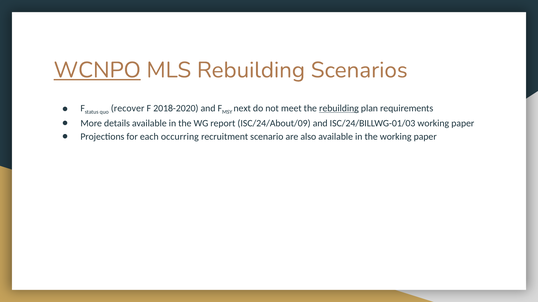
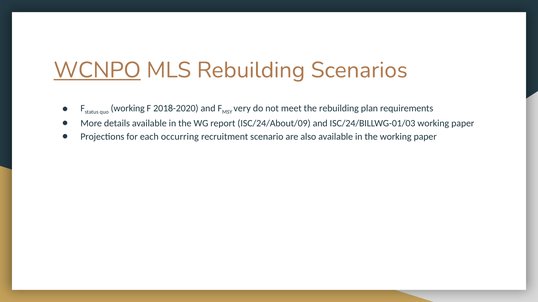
quo recover: recover -> working
next: next -> very
rebuilding at (339, 109) underline: present -> none
